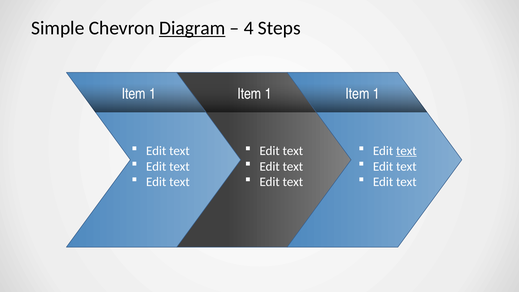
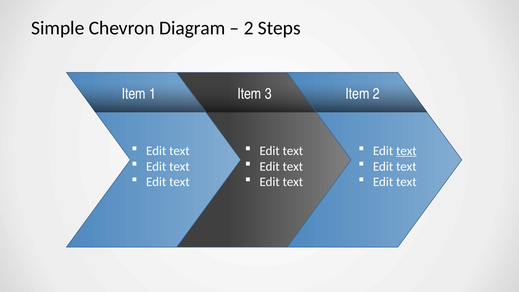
Diagram underline: present -> none
4 at (249, 28): 4 -> 2
1 at (268, 94): 1 -> 3
1 at (376, 94): 1 -> 2
